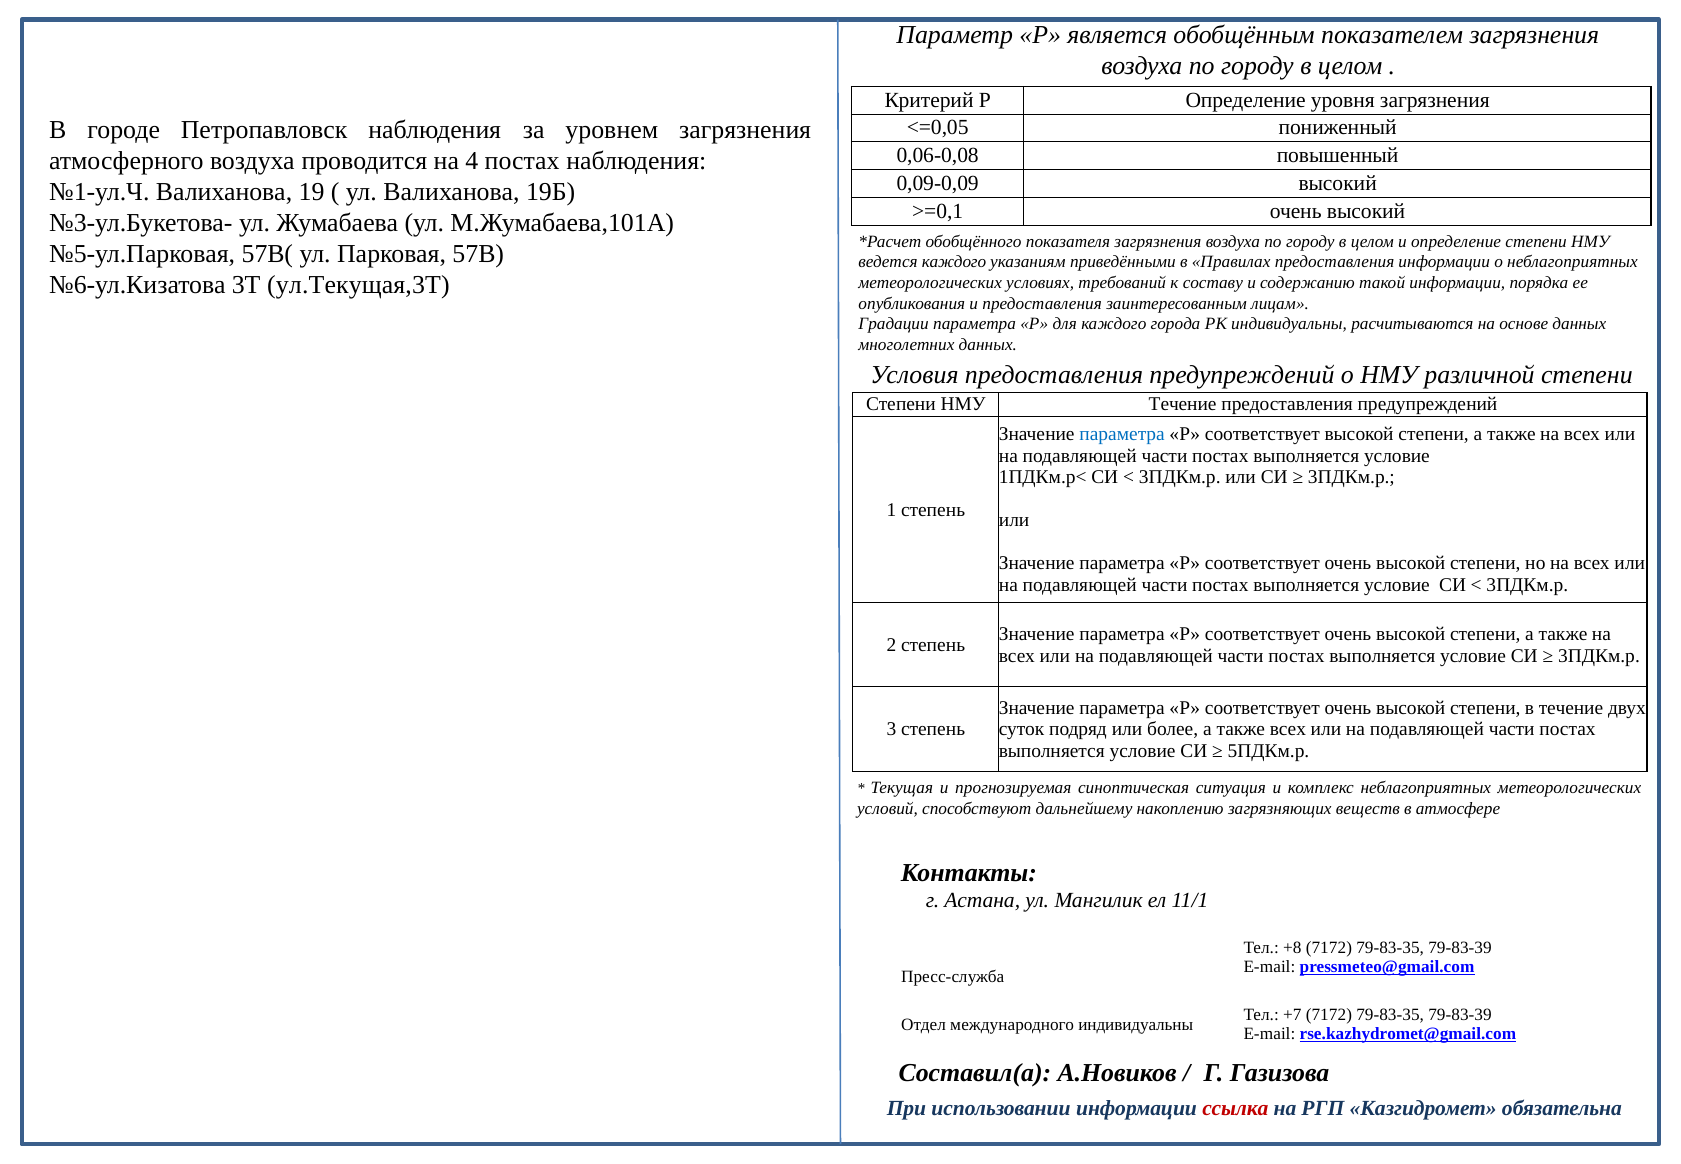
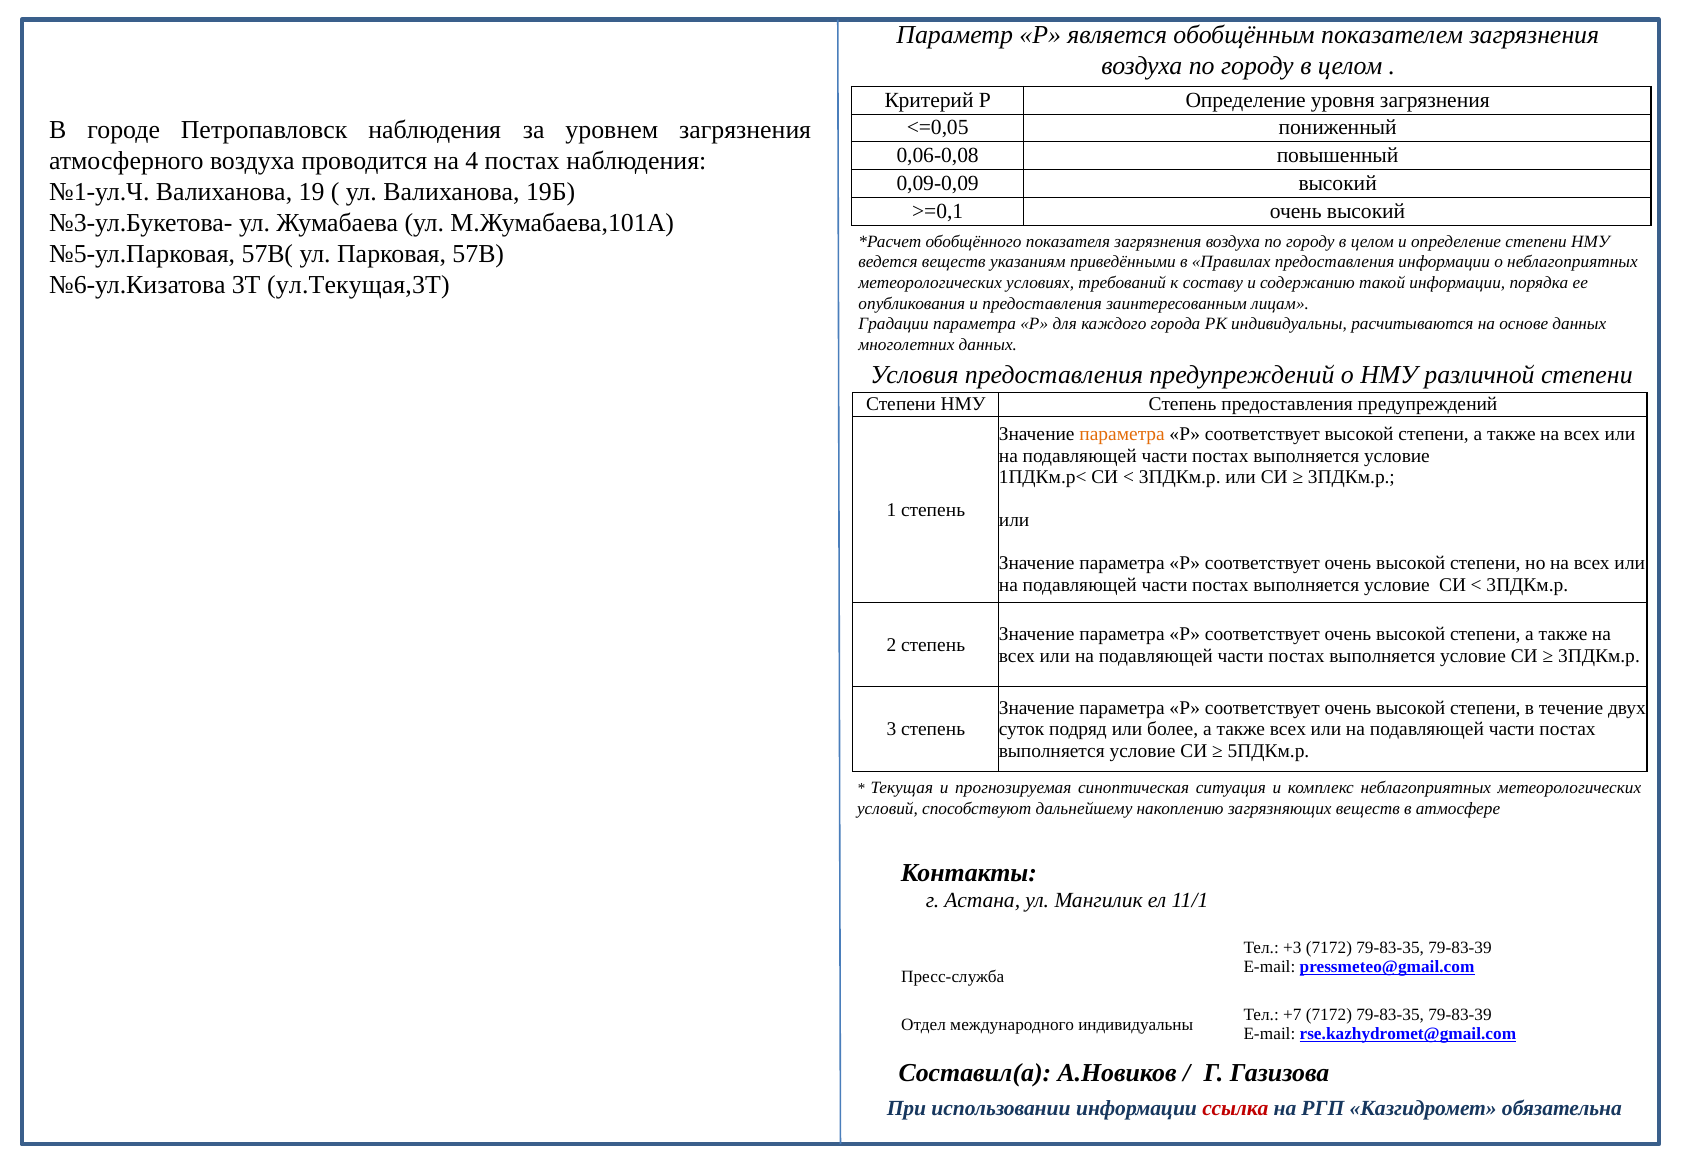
ведется каждого: каждого -> веществ
НМУ Течение: Течение -> Степень
параметра at (1122, 434) colour: blue -> orange
+8: +8 -> +3
